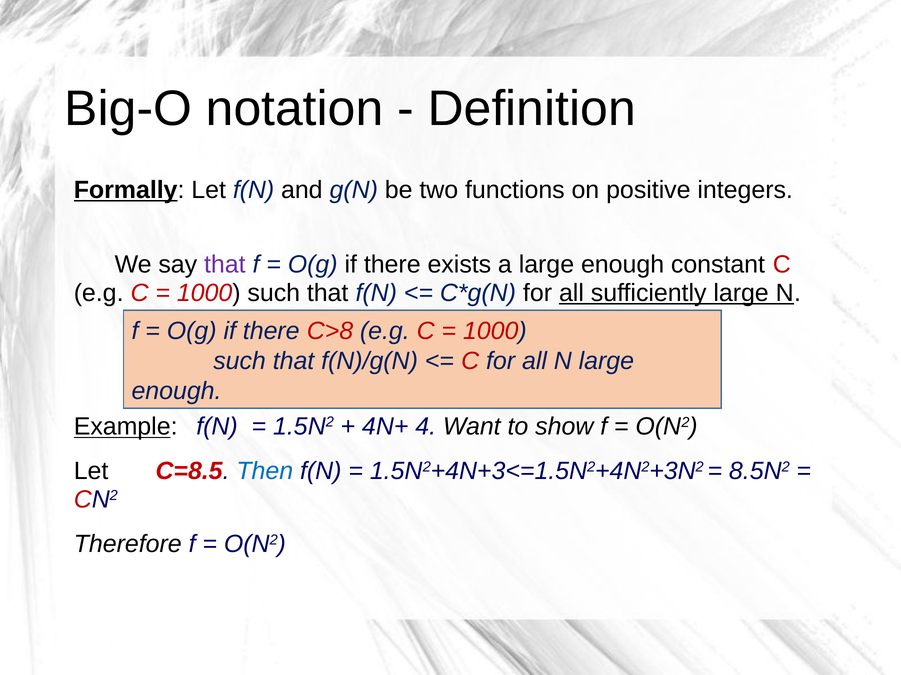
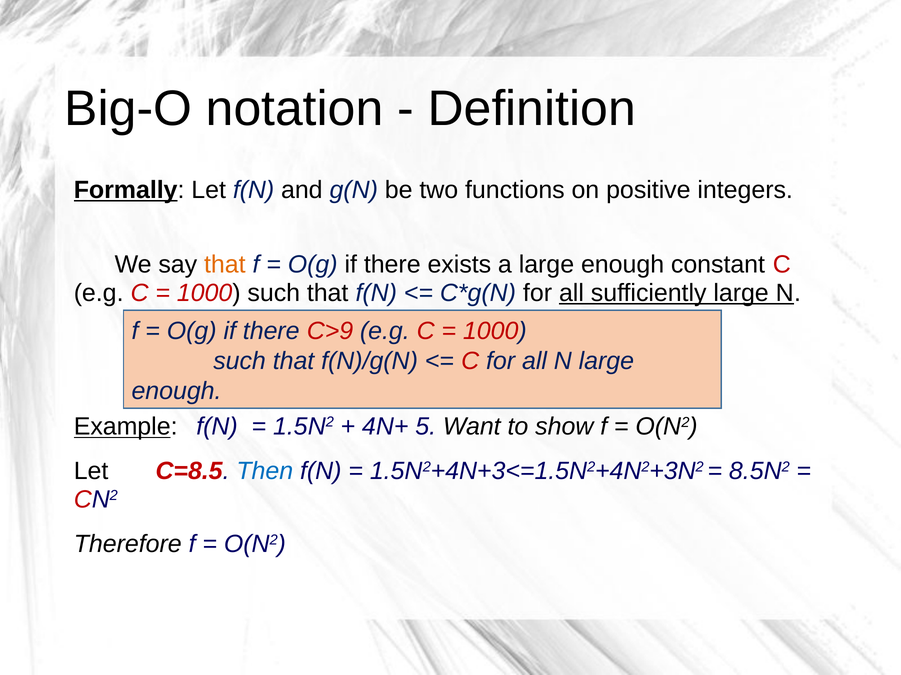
that at (225, 265) colour: purple -> orange
C>8: C>8 -> C>9
4: 4 -> 5
